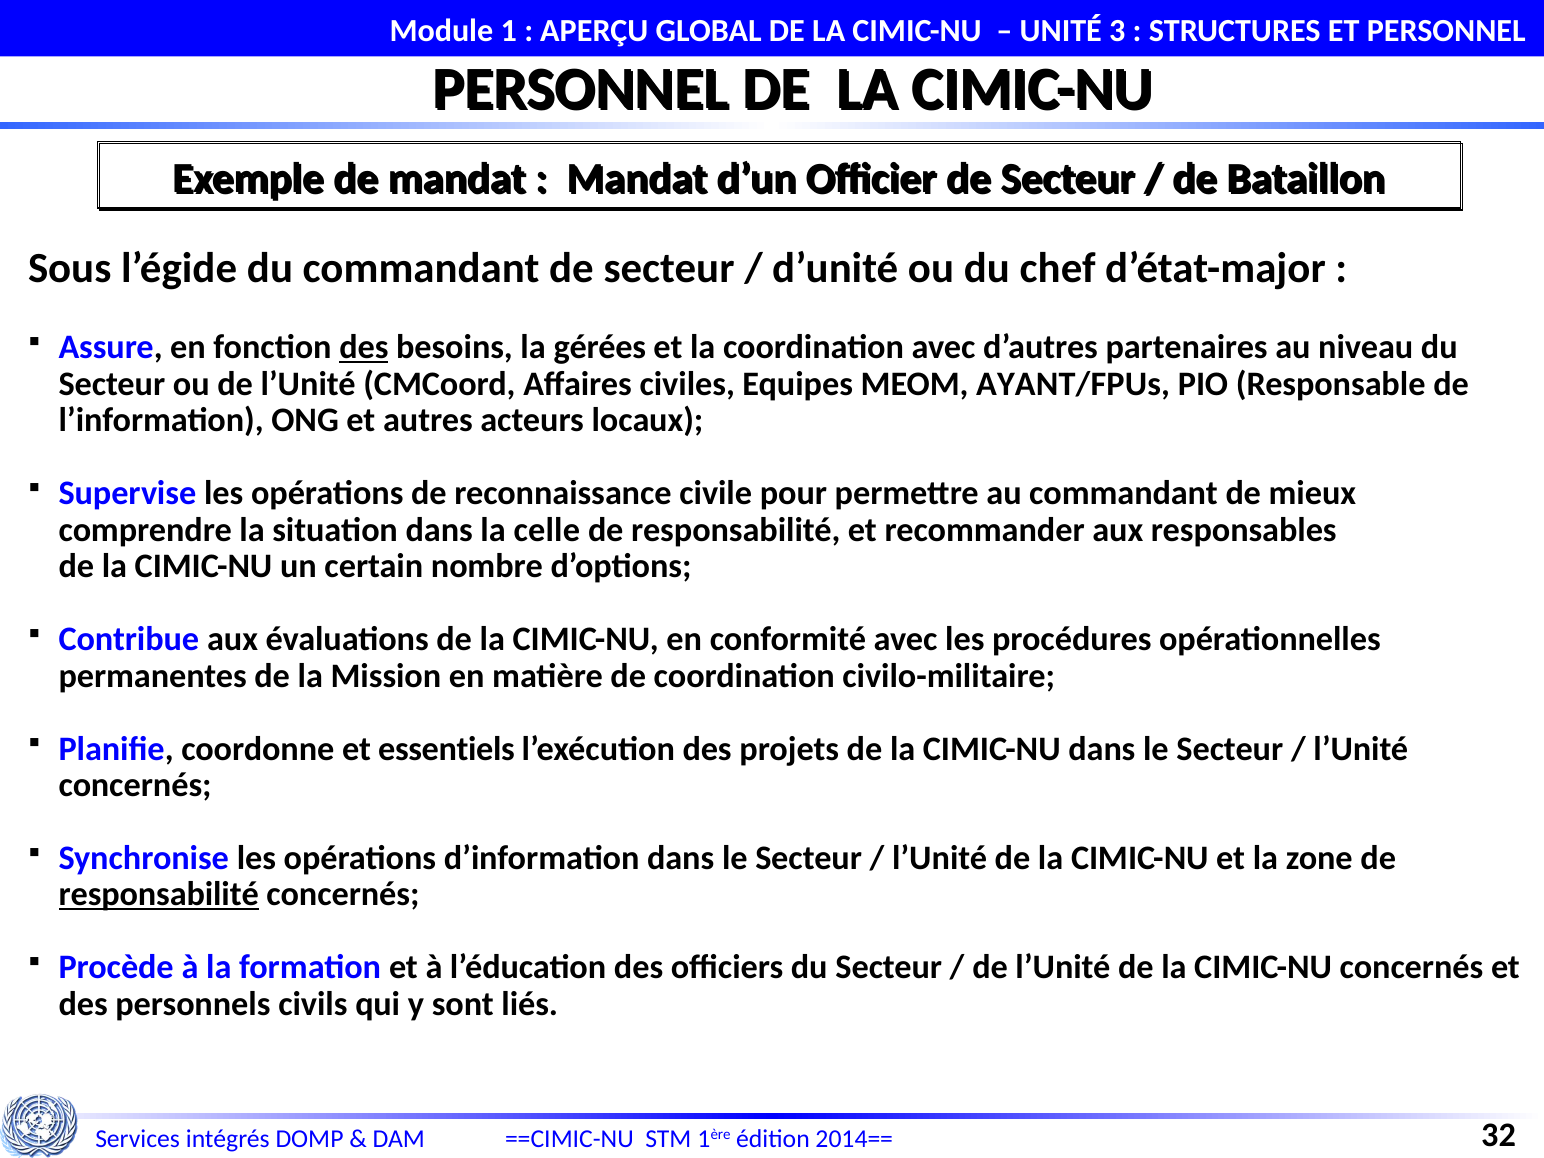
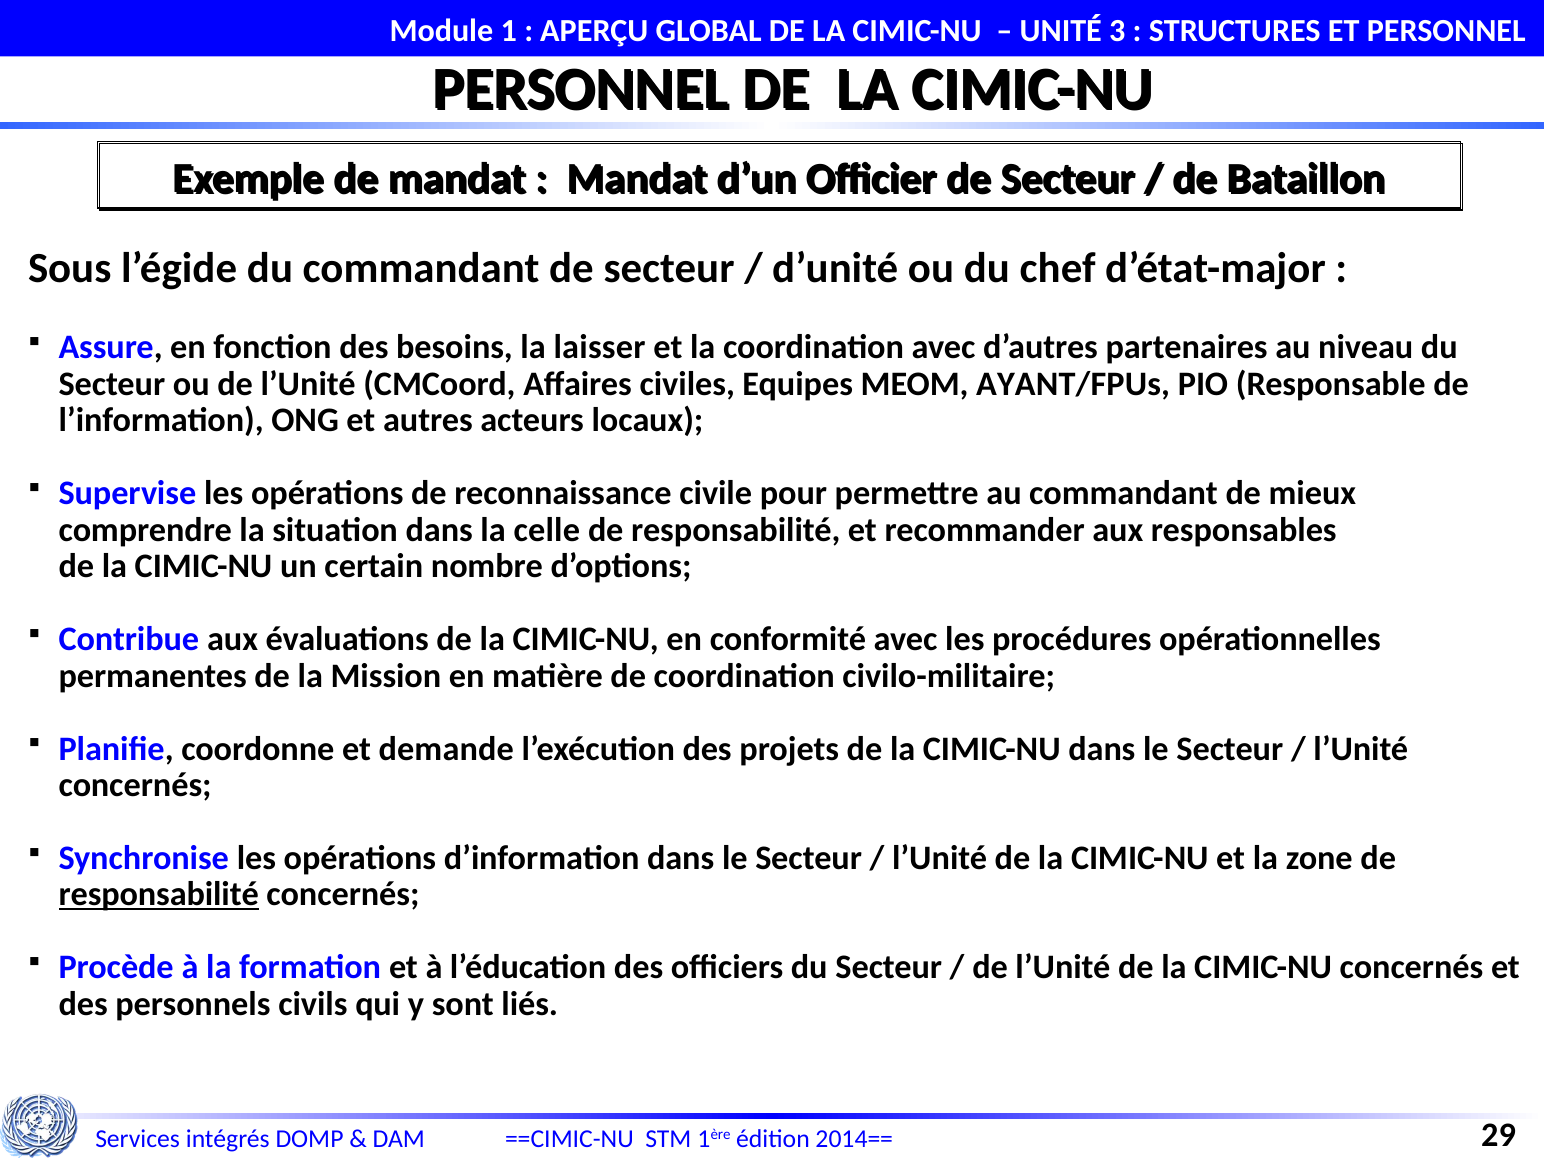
des at (364, 348) underline: present -> none
gérées: gérées -> laisser
essentiels: essentiels -> demande
32: 32 -> 29
